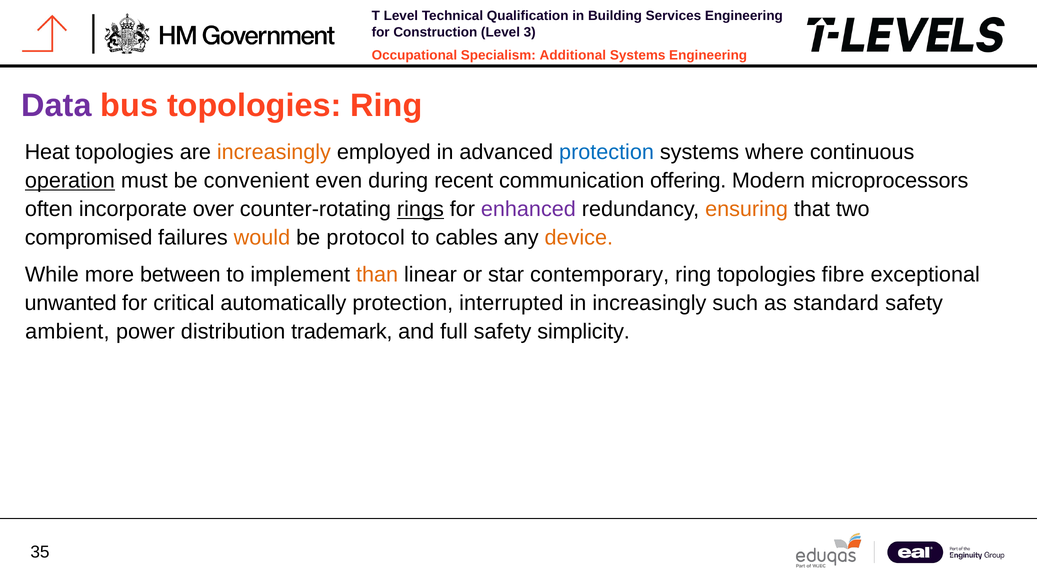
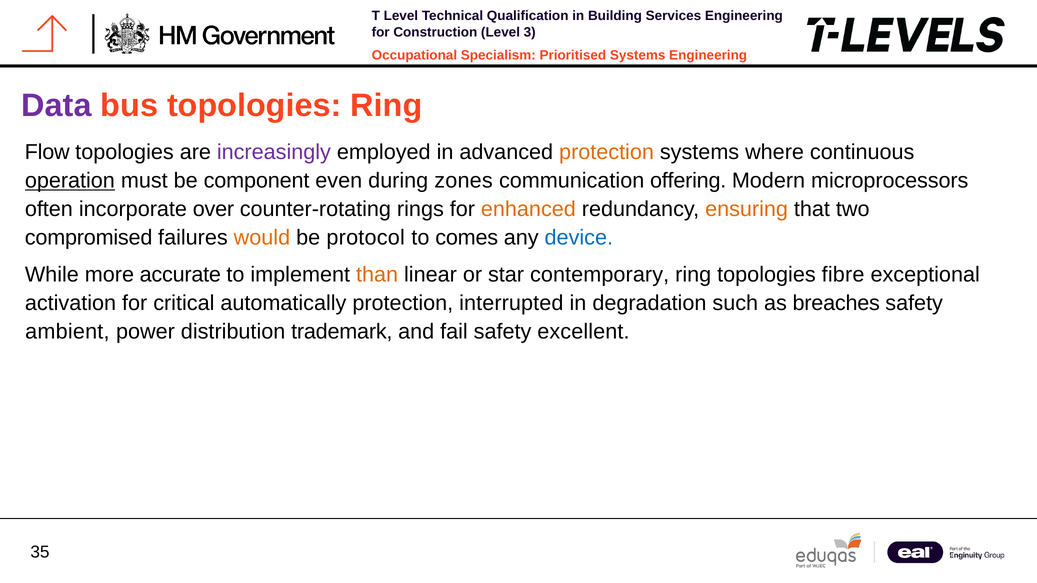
Additional: Additional -> Prioritised
Heat: Heat -> Flow
increasingly at (274, 152) colour: orange -> purple
protection at (607, 152) colour: blue -> orange
convenient: convenient -> component
recent: recent -> zones
rings underline: present -> none
enhanced colour: purple -> orange
cables: cables -> comes
device colour: orange -> blue
between: between -> accurate
unwanted: unwanted -> activation
in increasingly: increasingly -> degradation
standard: standard -> breaches
full: full -> fail
simplicity: simplicity -> excellent
